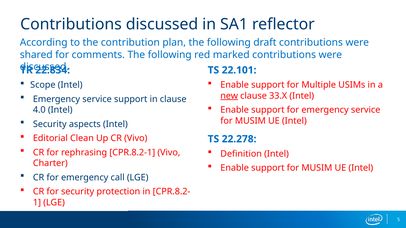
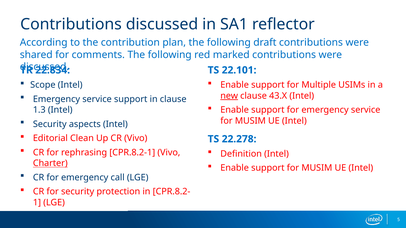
33.X: 33.X -> 43.X
4.0: 4.0 -> 1.3
Charter underline: none -> present
